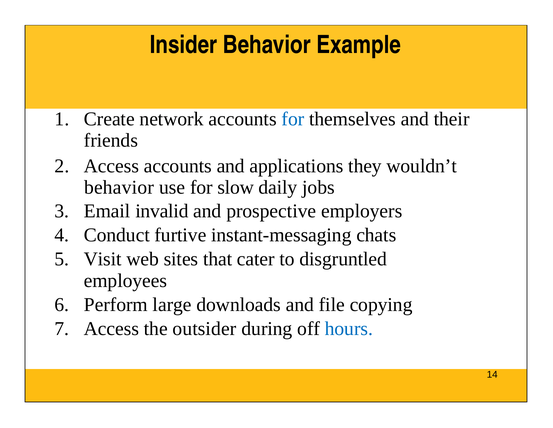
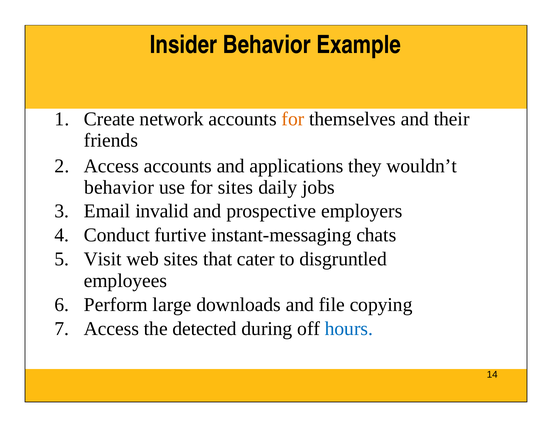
for at (293, 119) colour: blue -> orange
for slow: slow -> sites
outsider: outsider -> detected
